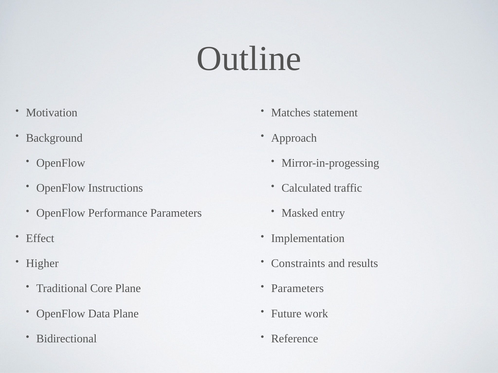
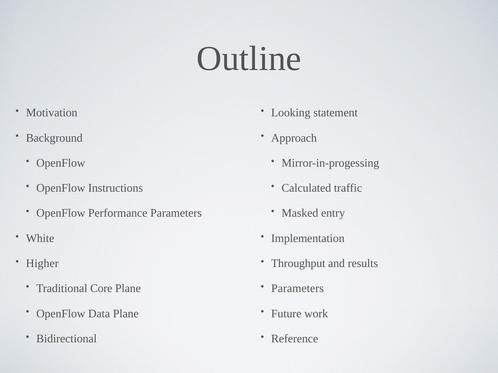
Matches: Matches -> Looking
Effect: Effect -> White
Constraints: Constraints -> Throughput
